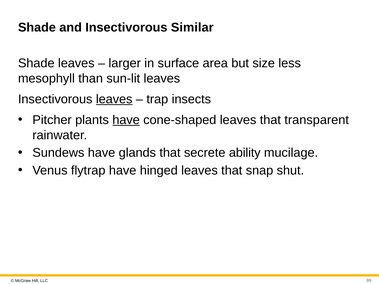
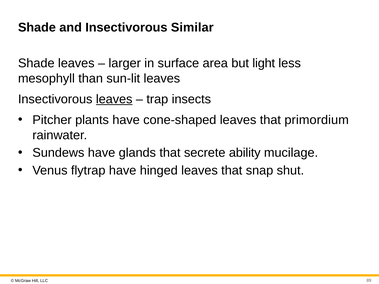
size: size -> light
have at (126, 120) underline: present -> none
transparent: transparent -> primordium
